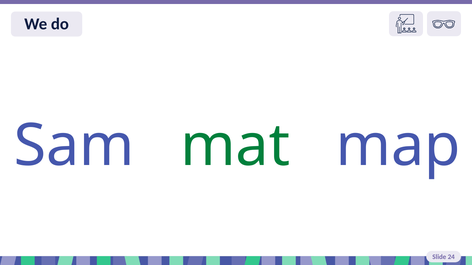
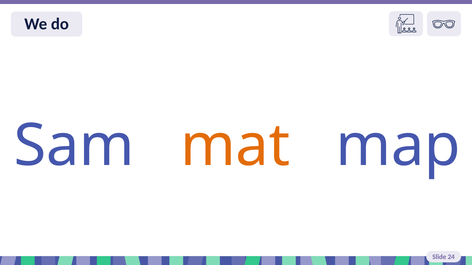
mat colour: green -> orange
